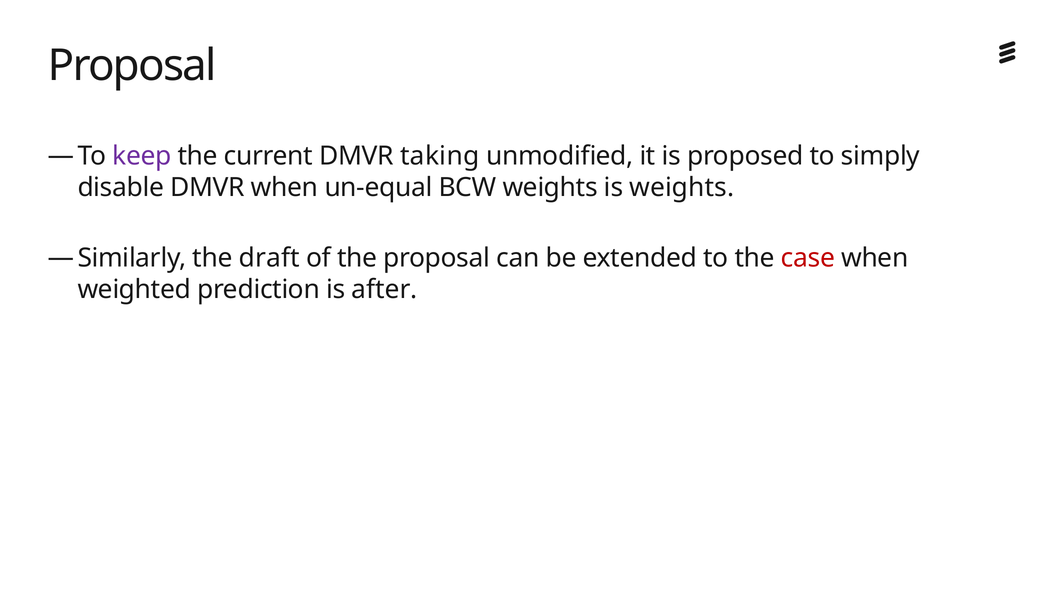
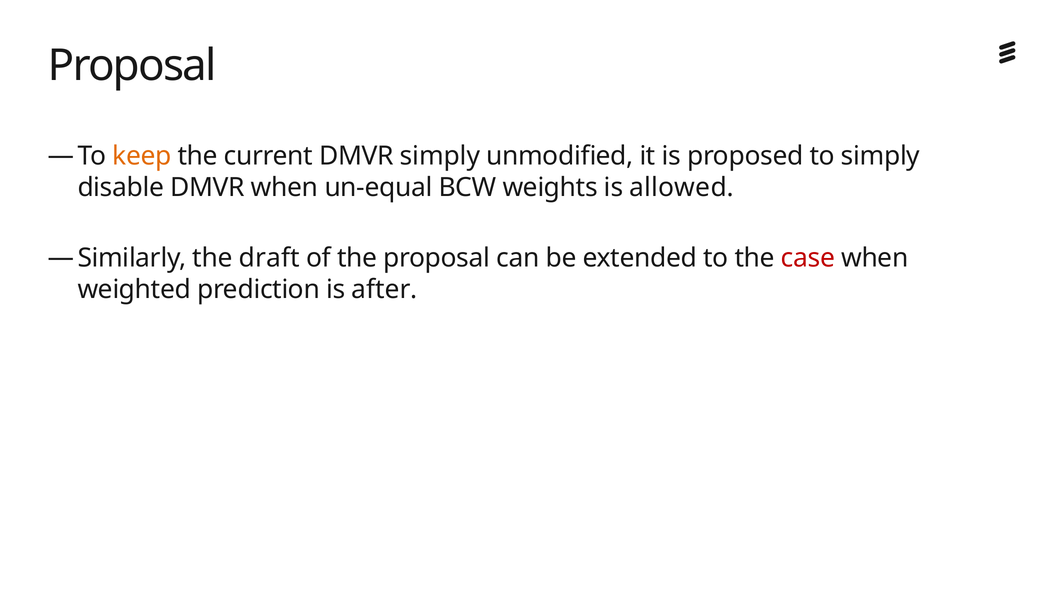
keep colour: purple -> orange
DMVR taking: taking -> simply
is weights: weights -> allowed
